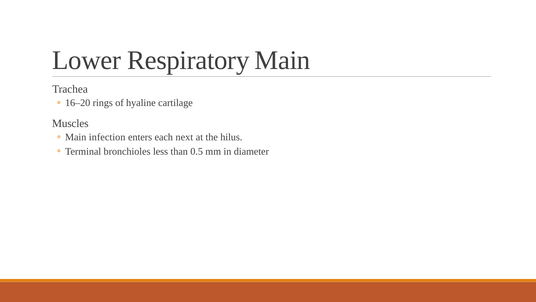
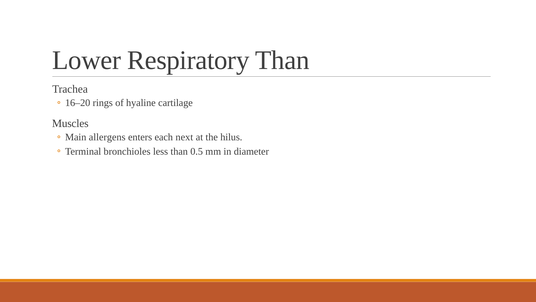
Respiratory Main: Main -> Than
infection: infection -> allergens
